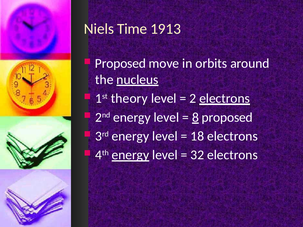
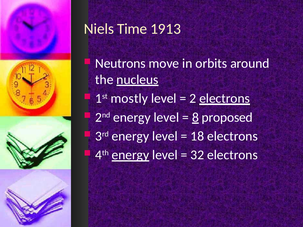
Proposed at (120, 64): Proposed -> Neutrons
theory: theory -> mostly
